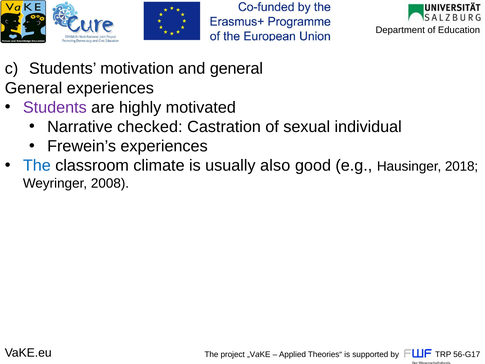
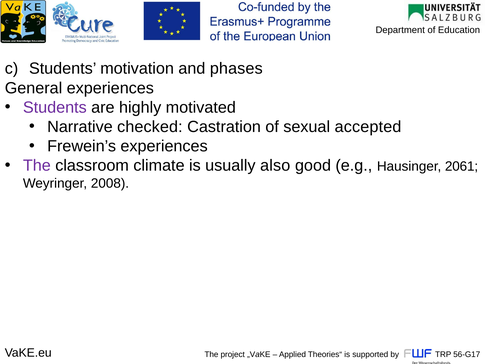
and general: general -> phases
individual: individual -> accepted
The at (37, 166) colour: blue -> purple
2018: 2018 -> 2061
